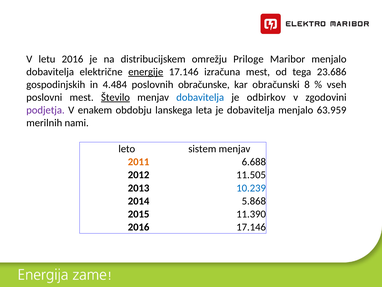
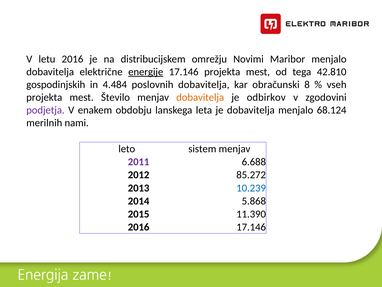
Priloge: Priloge -> Novimi
17.146 izračuna: izračuna -> projekta
23.686: 23.686 -> 42.810
poslovnih obračunske: obračunske -> dobavitelja
poslovni at (44, 97): poslovni -> projekta
Število underline: present -> none
dobavitelja at (200, 97) colour: blue -> orange
63.959: 63.959 -> 68.124
2011 colour: orange -> purple
11.505: 11.505 -> 85.272
